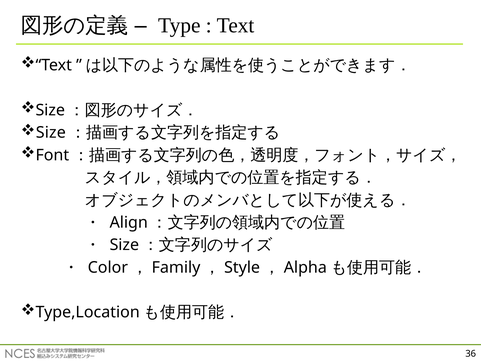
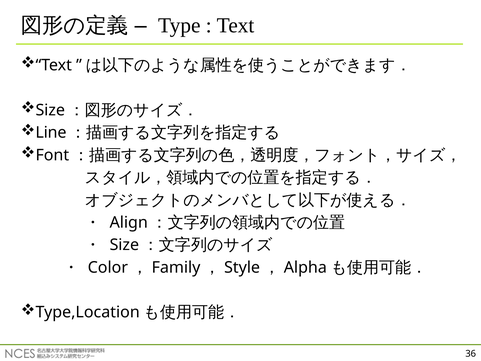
Size at (51, 133): Size -> Line
